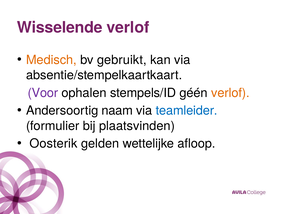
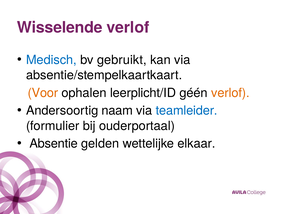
Medisch colour: orange -> blue
Voor colour: purple -> orange
stempels/ID: stempels/ID -> leerplicht/ID
plaatsvinden: plaatsvinden -> ouderportaal
Oosterik: Oosterik -> Absentie
afloop: afloop -> elkaar
